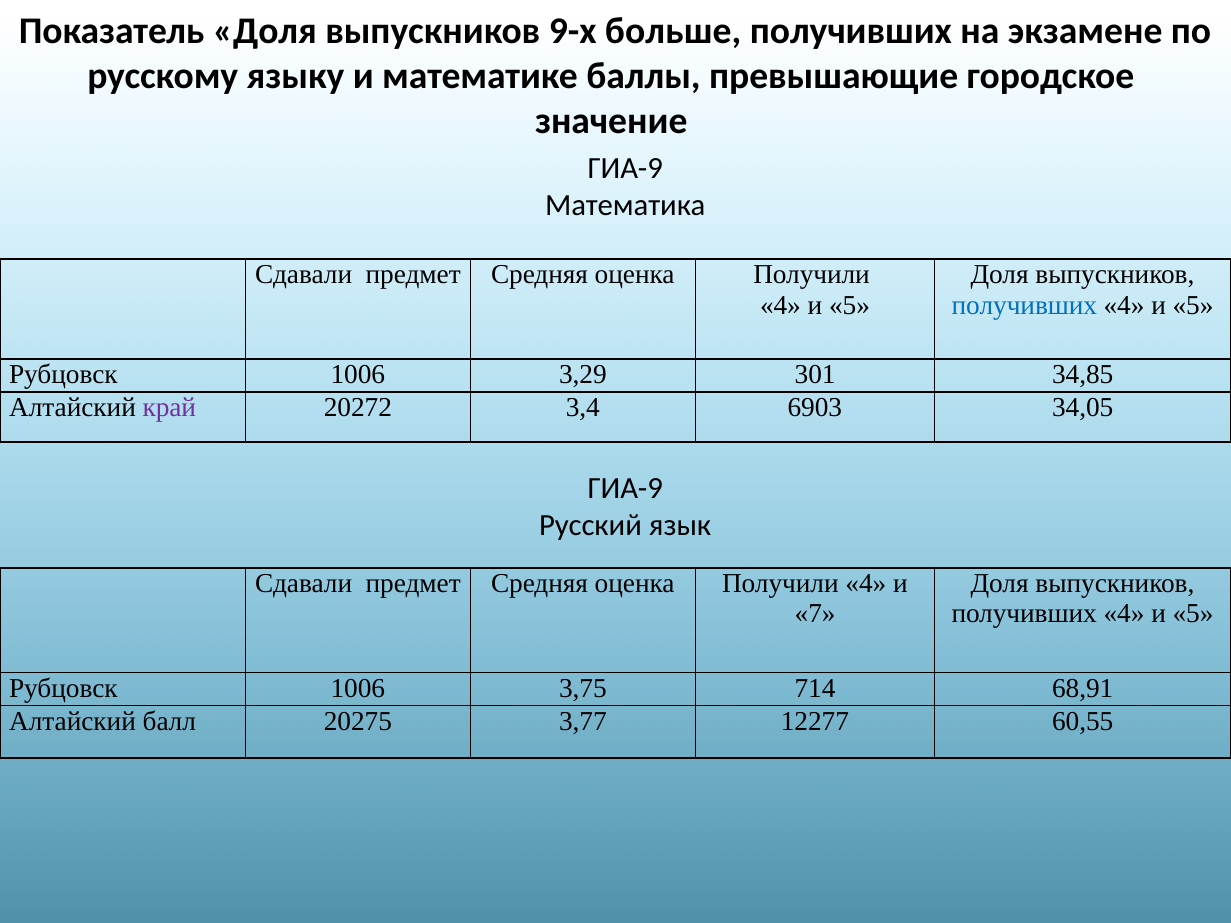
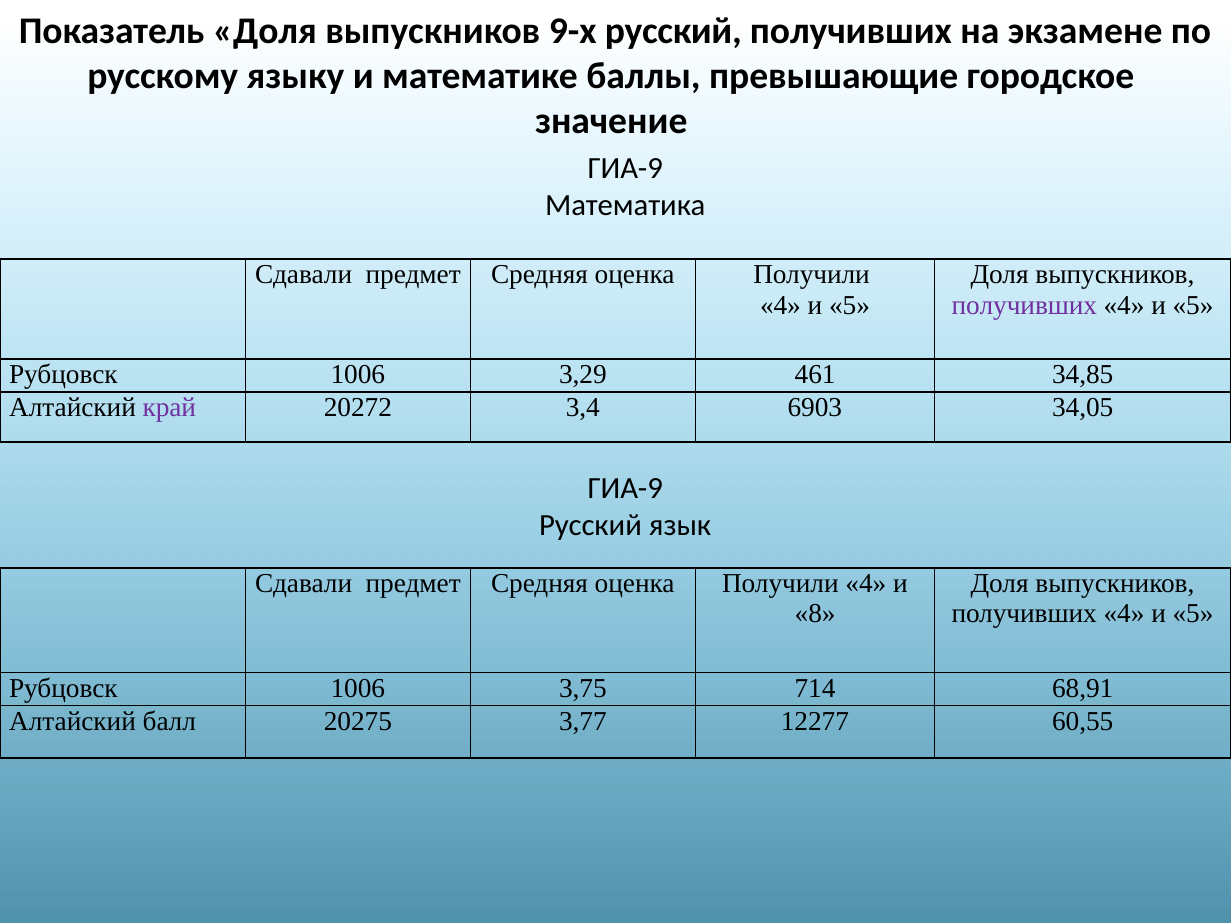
9-х больше: больше -> русский
получивших at (1024, 305) colour: blue -> purple
301: 301 -> 461
7: 7 -> 8
